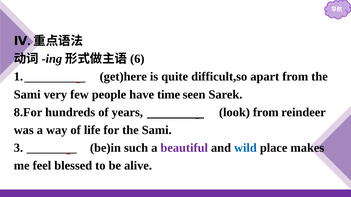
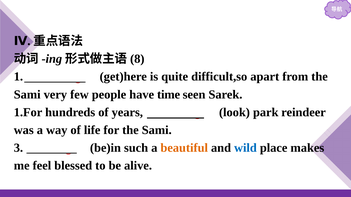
6: 6 -> 8
8.For: 8.For -> 1.For
look from: from -> park
beautiful colour: purple -> orange
